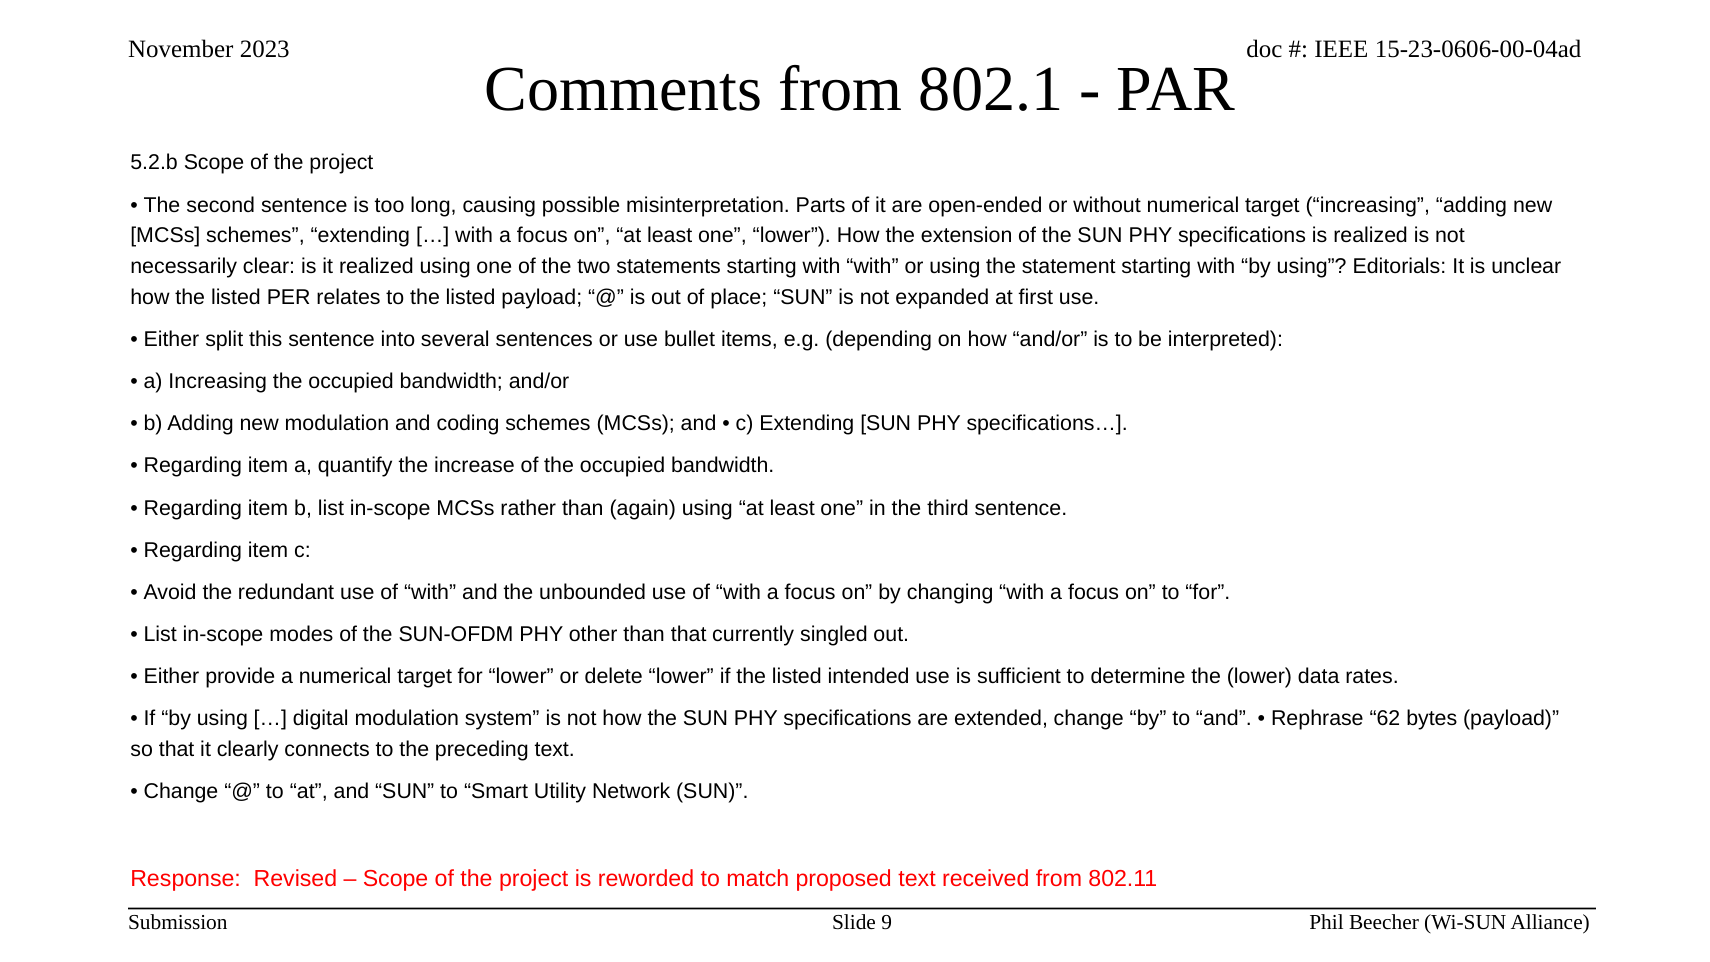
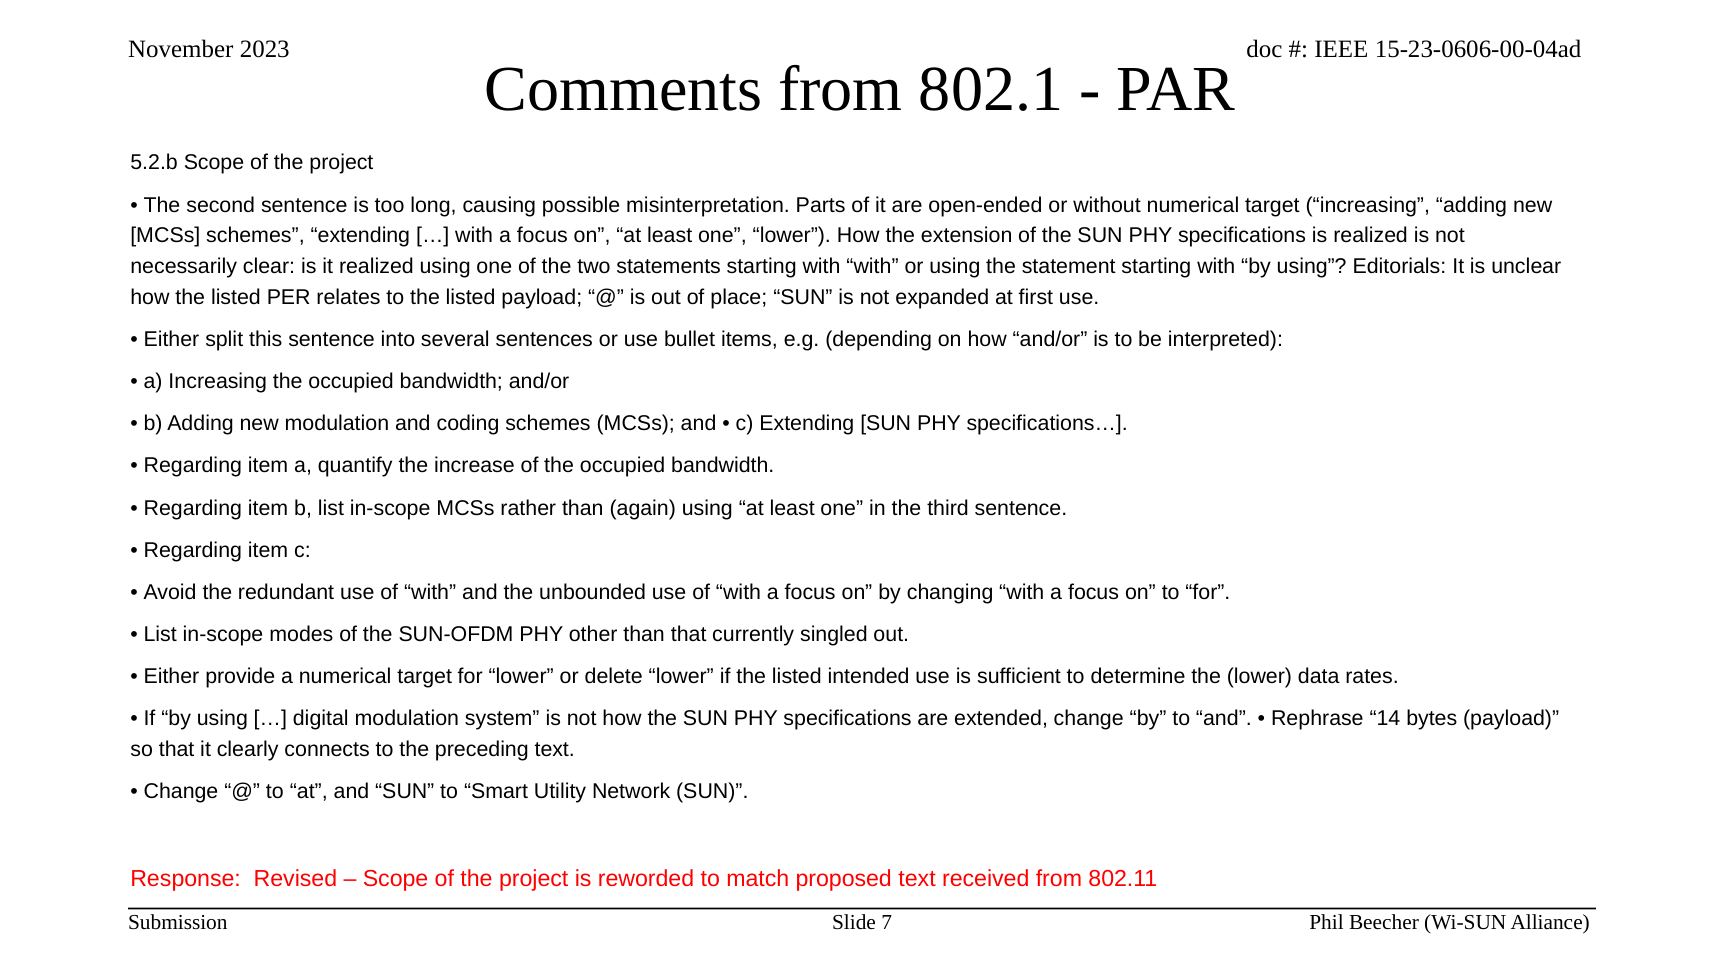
62: 62 -> 14
9: 9 -> 7
